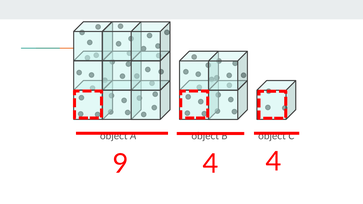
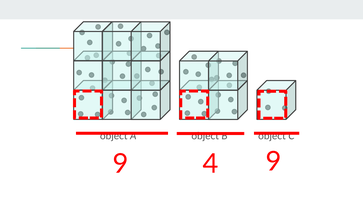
4 4: 4 -> 9
